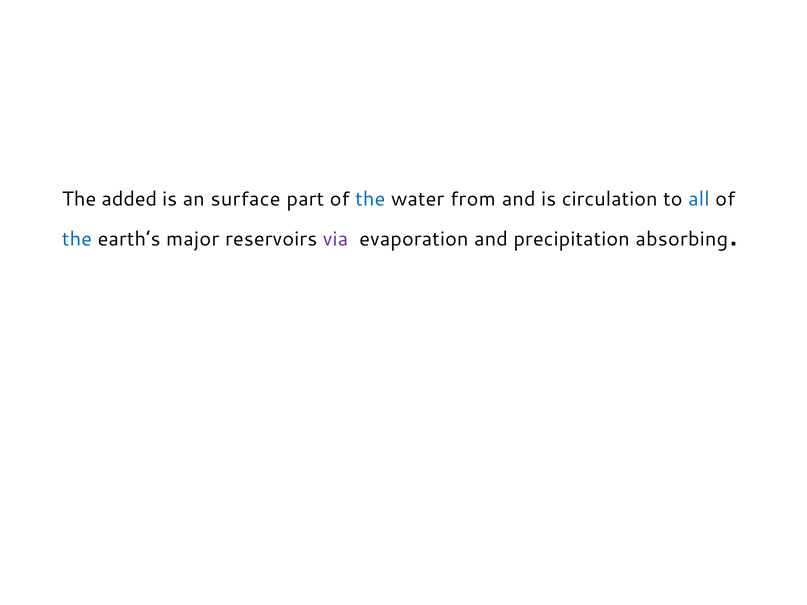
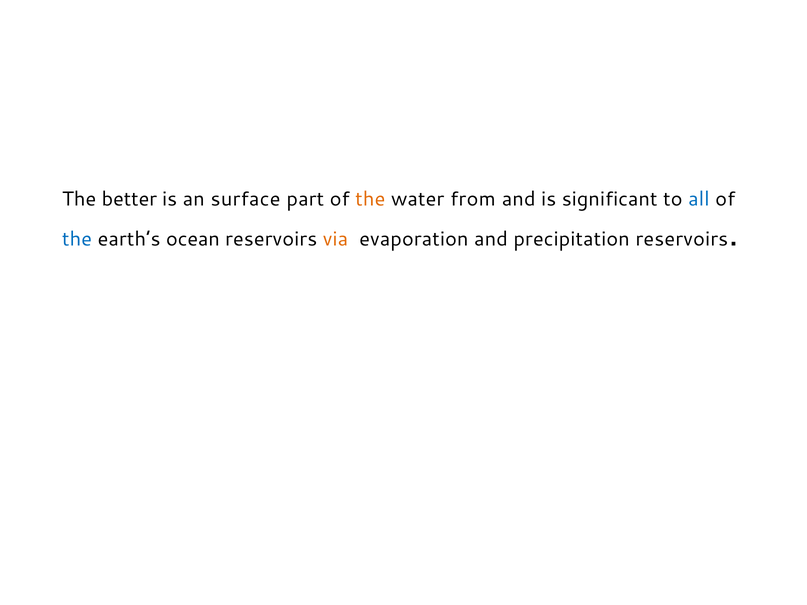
added: added -> better
the at (370, 199) colour: blue -> orange
circulation: circulation -> signiﬁcant
major: major -> ocean
via colour: purple -> orange
precipitation absorbing: absorbing -> reservoirs
